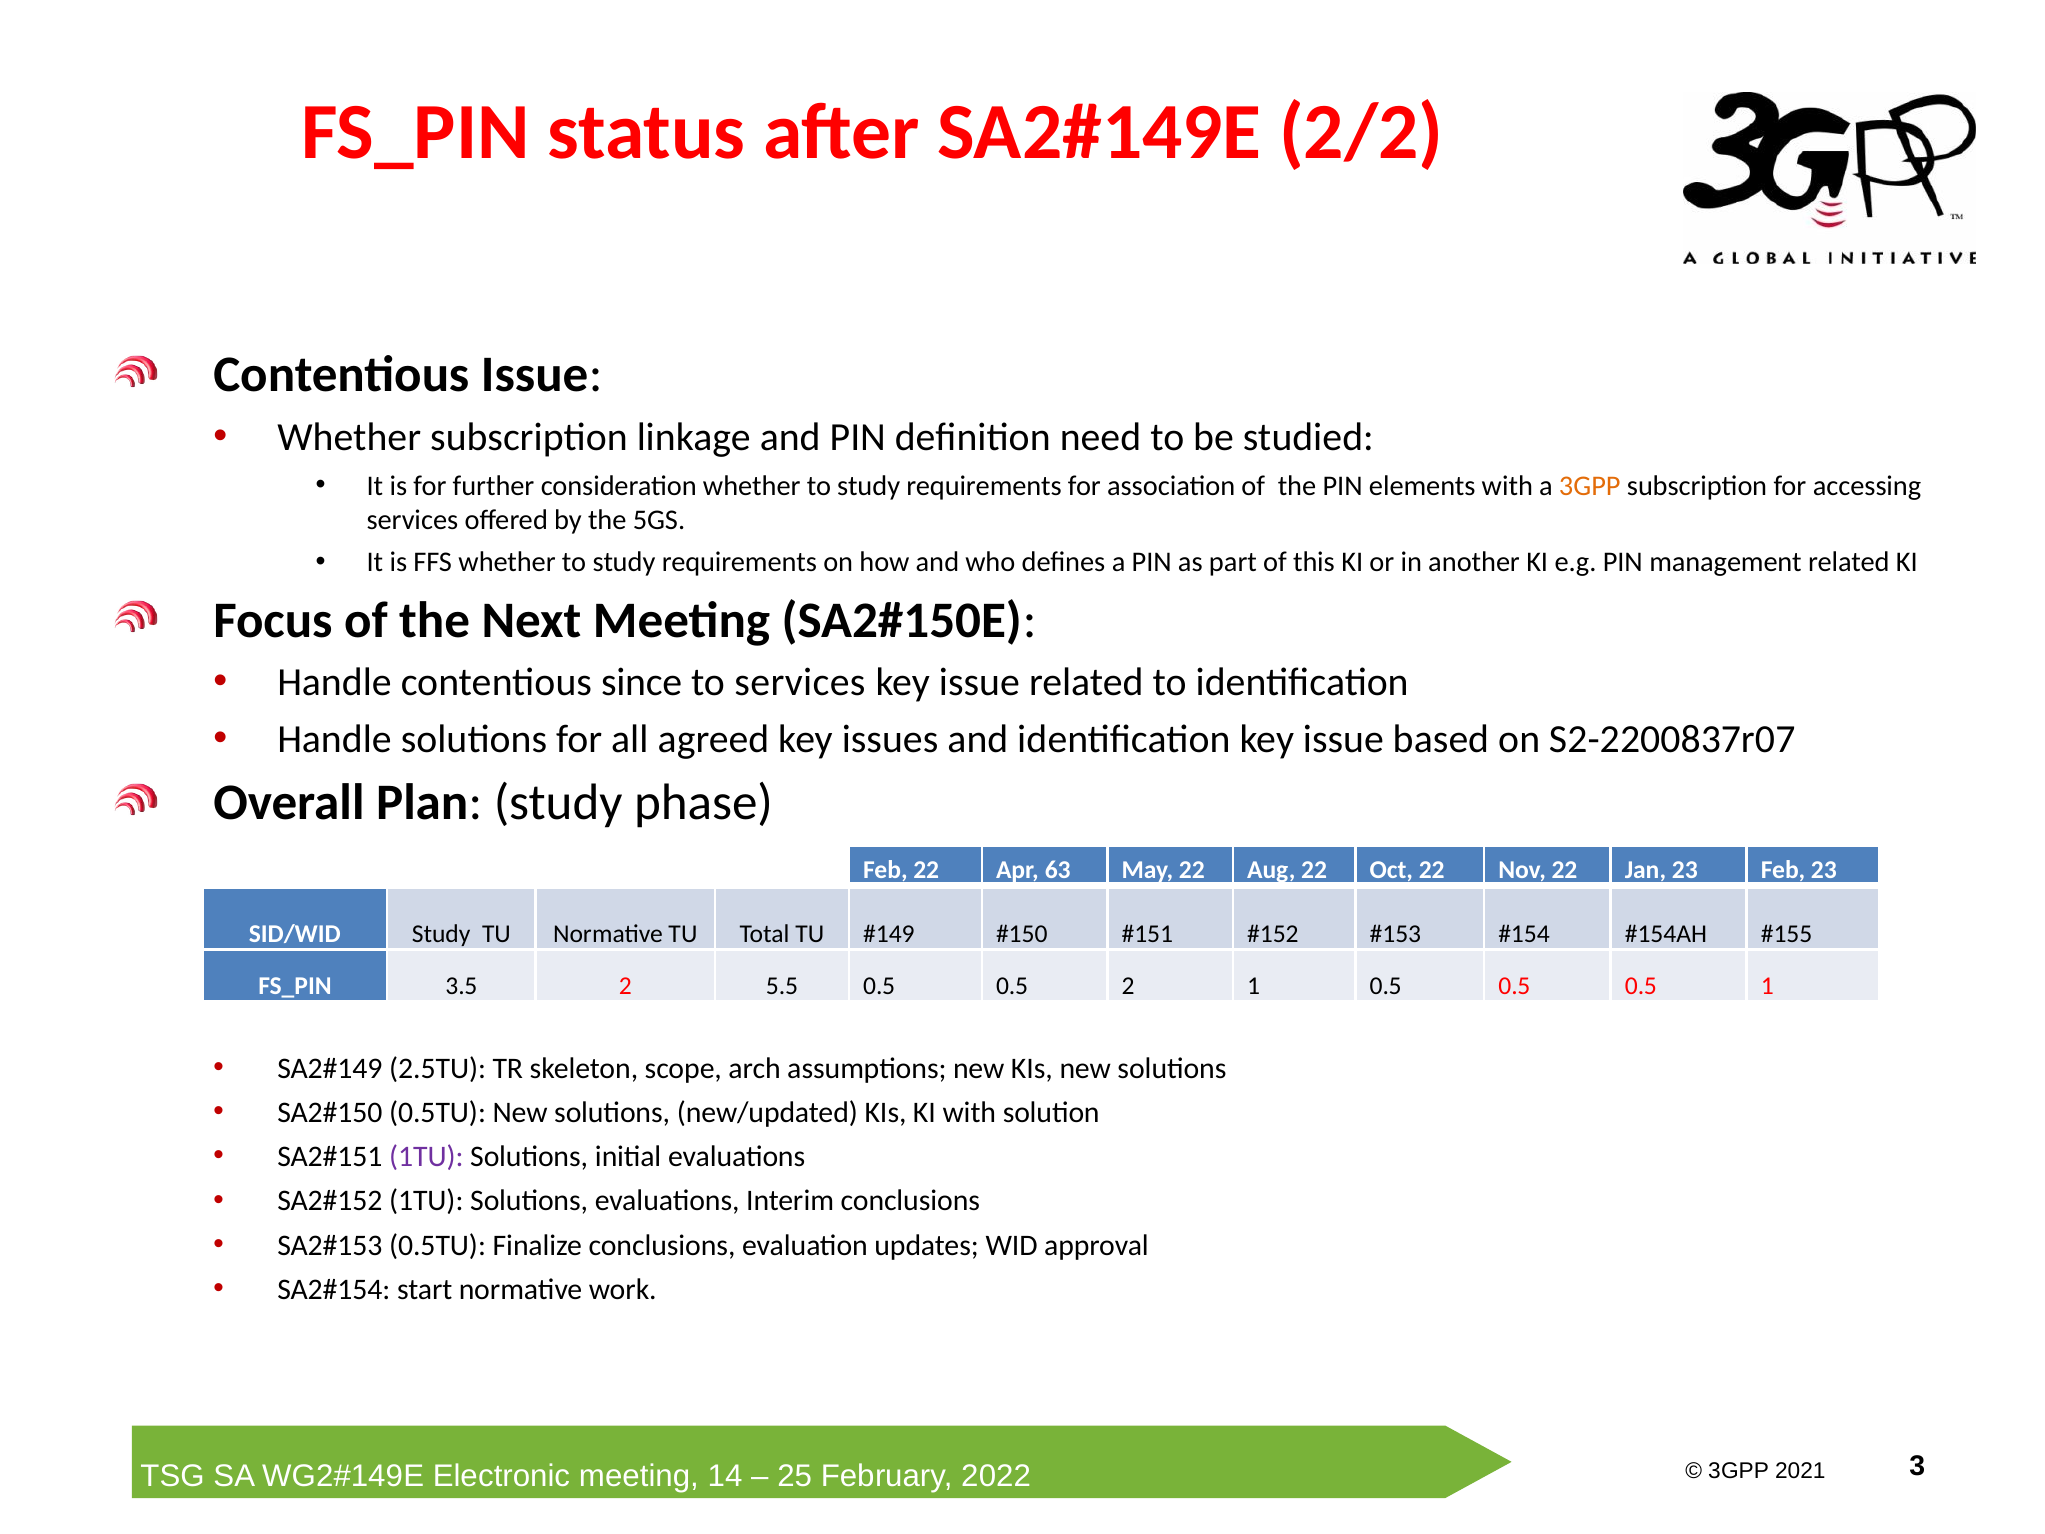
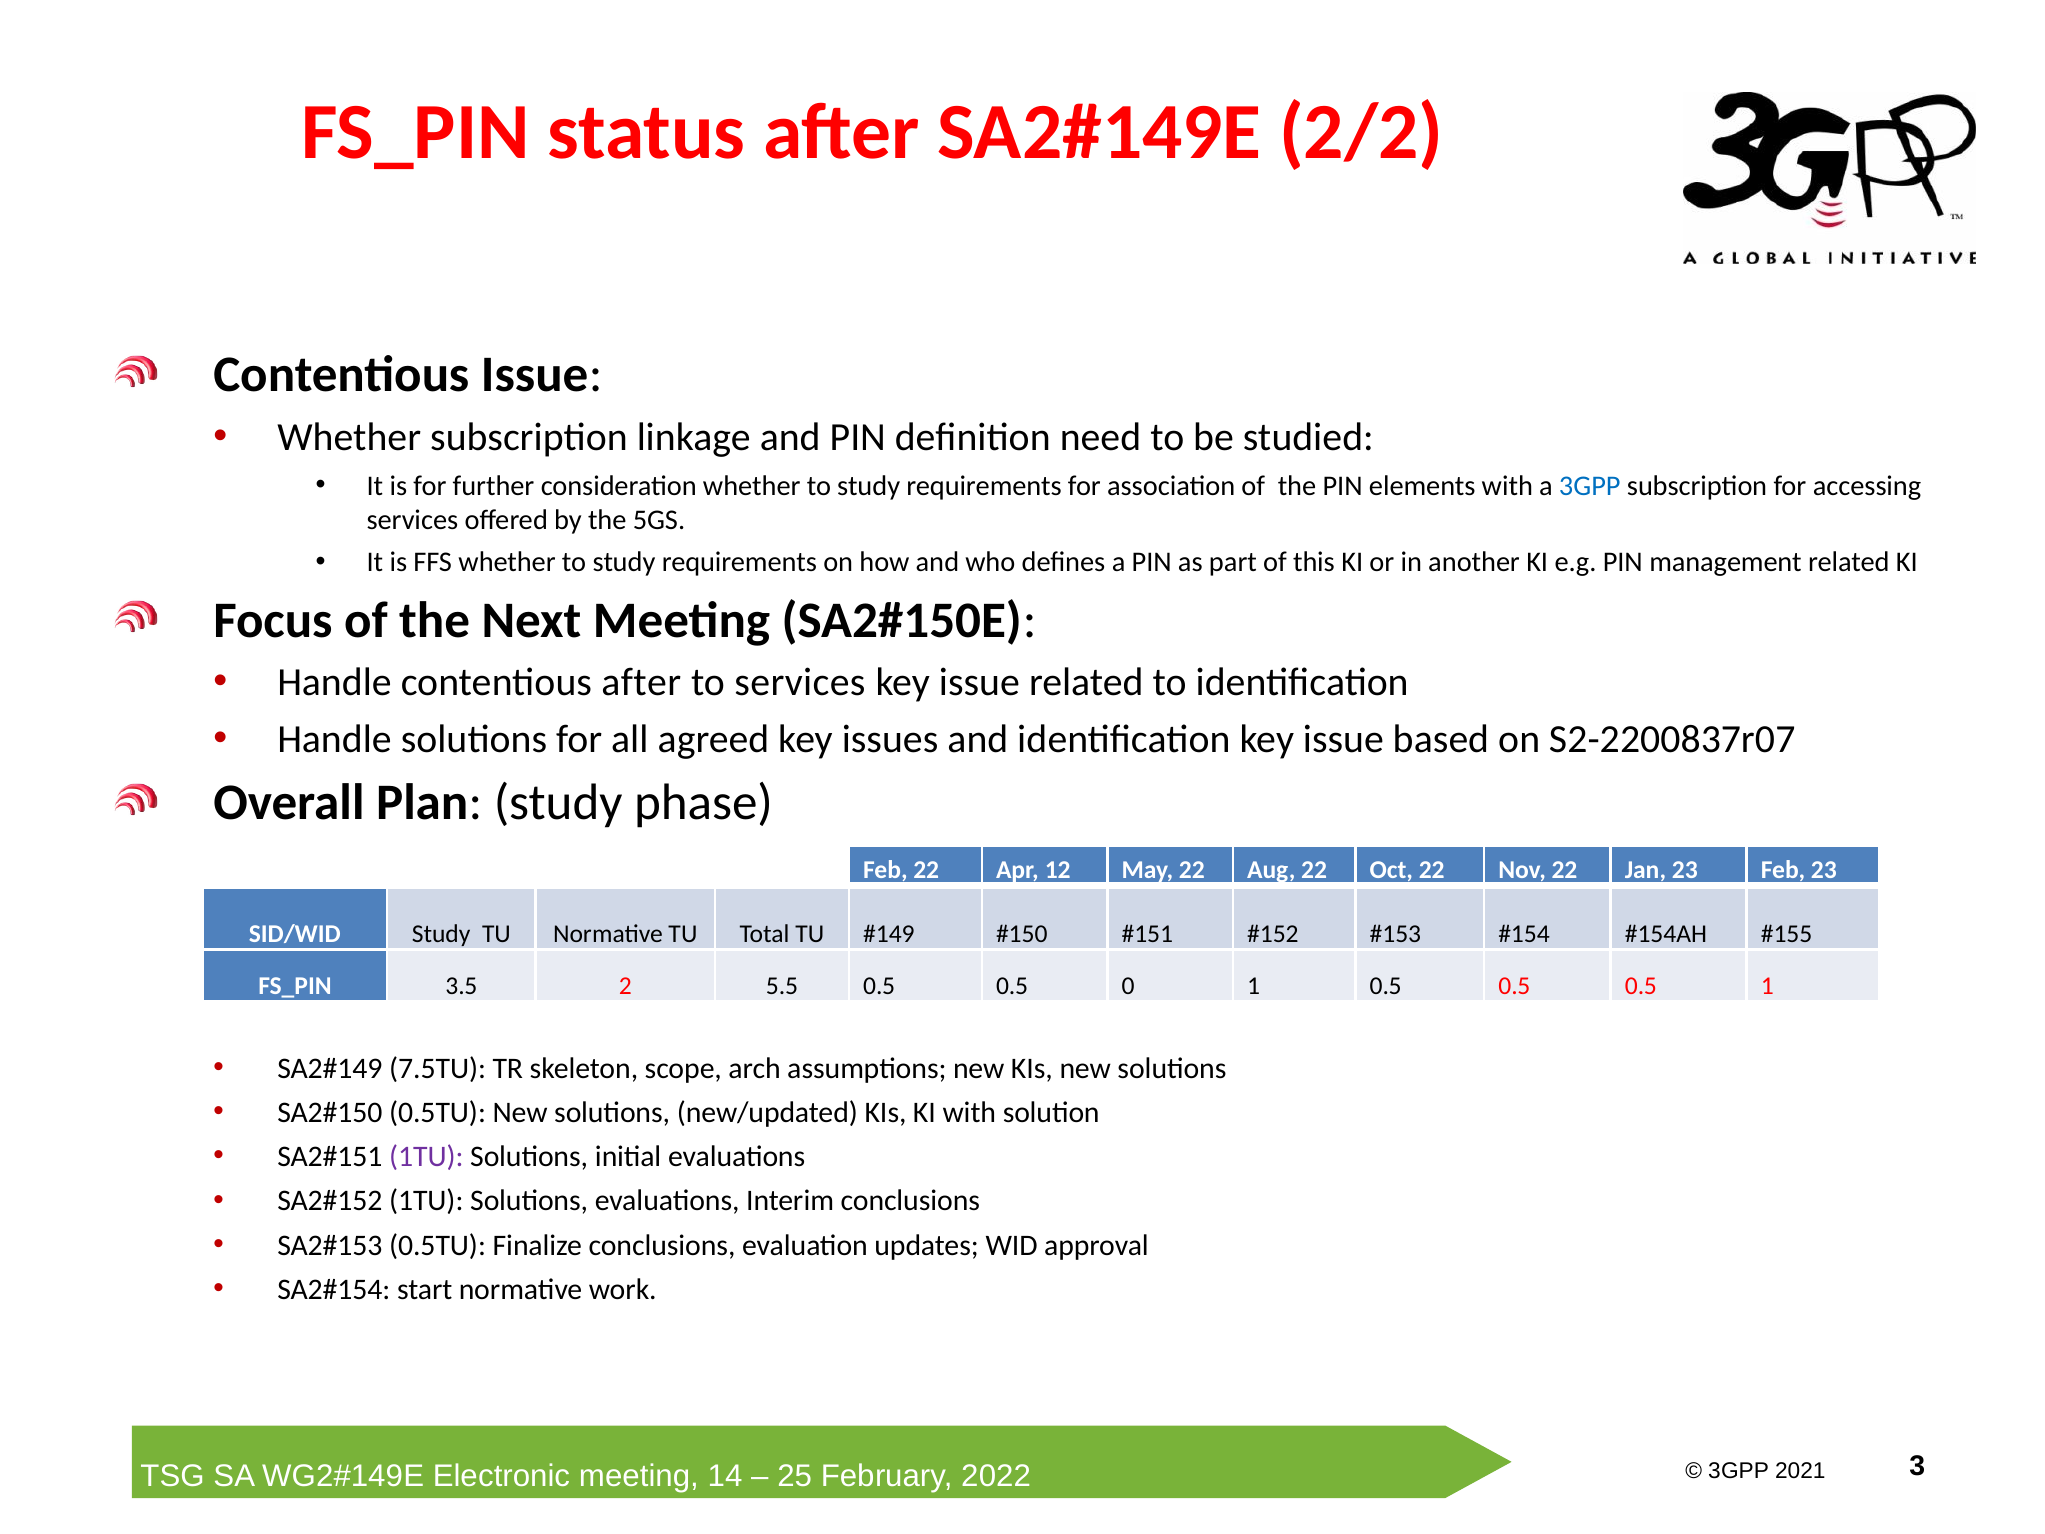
3GPP at (1590, 486) colour: orange -> blue
contentious since: since -> after
63: 63 -> 12
0.5 2: 2 -> 0
2.5TU: 2.5TU -> 7.5TU
